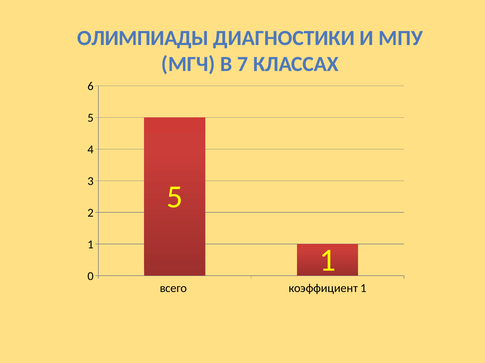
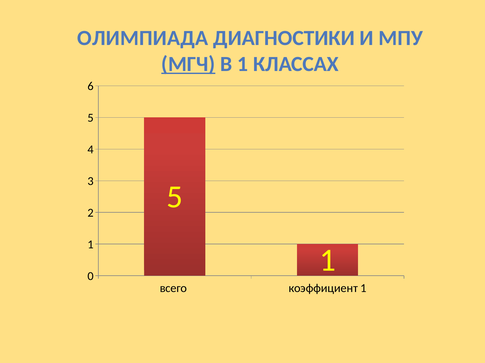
ОЛИМПИАДЫ: ОЛИМПИАДЫ -> ОЛИМПИАДА
МГЧ underline: none -> present
В 7: 7 -> 1
